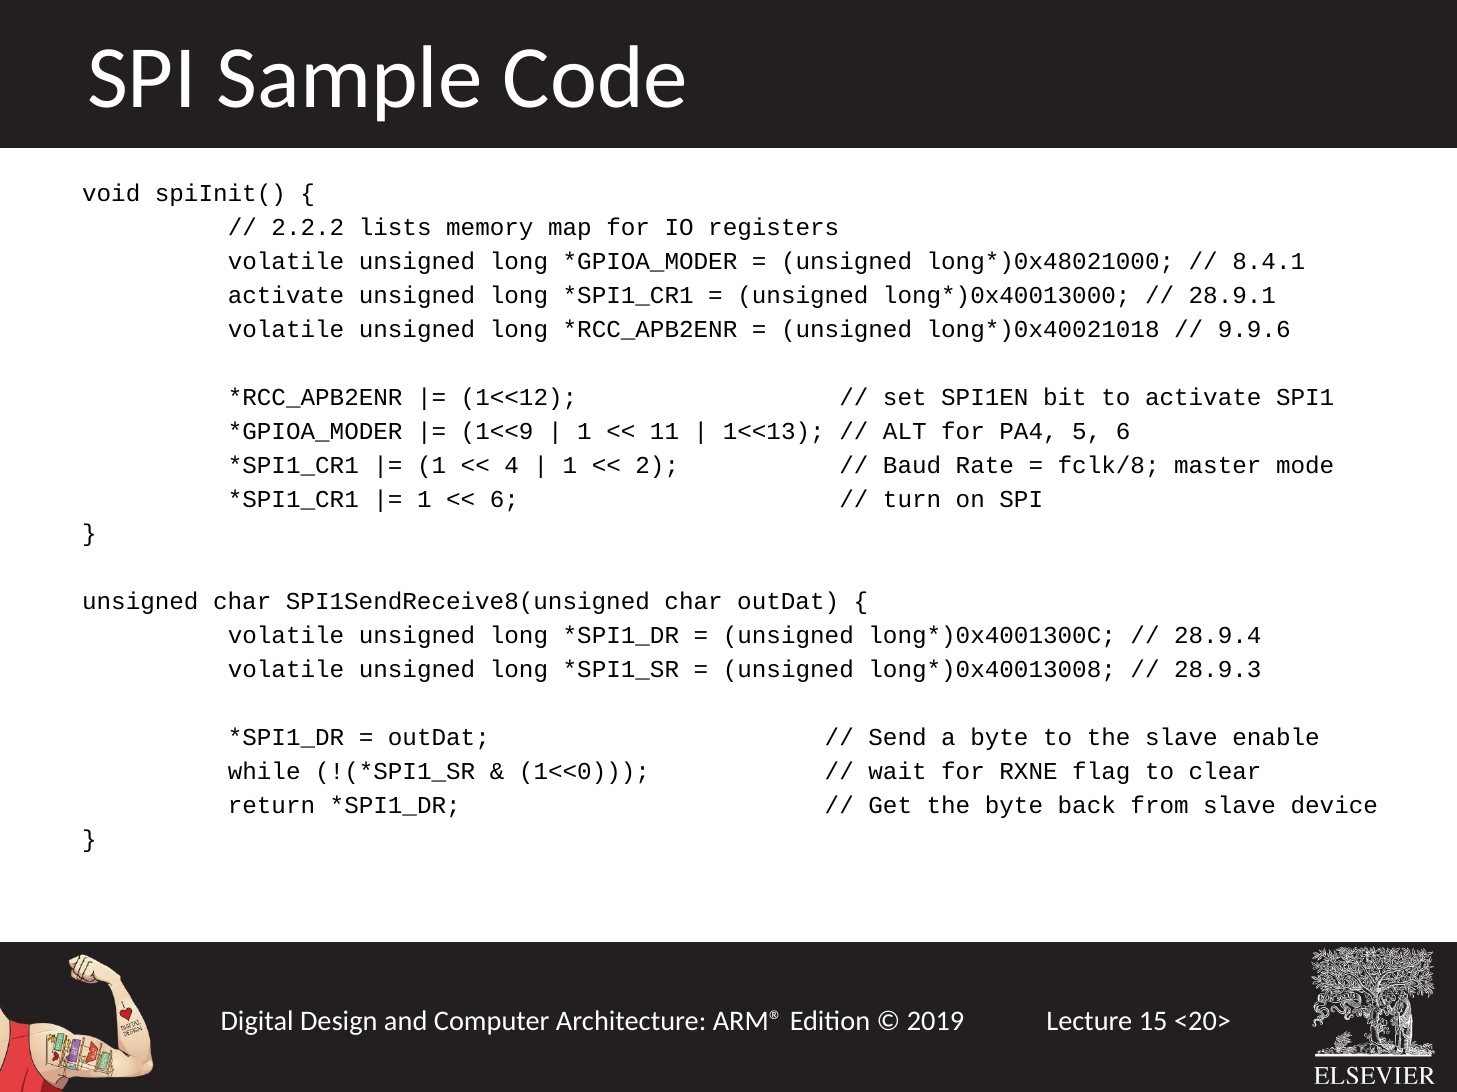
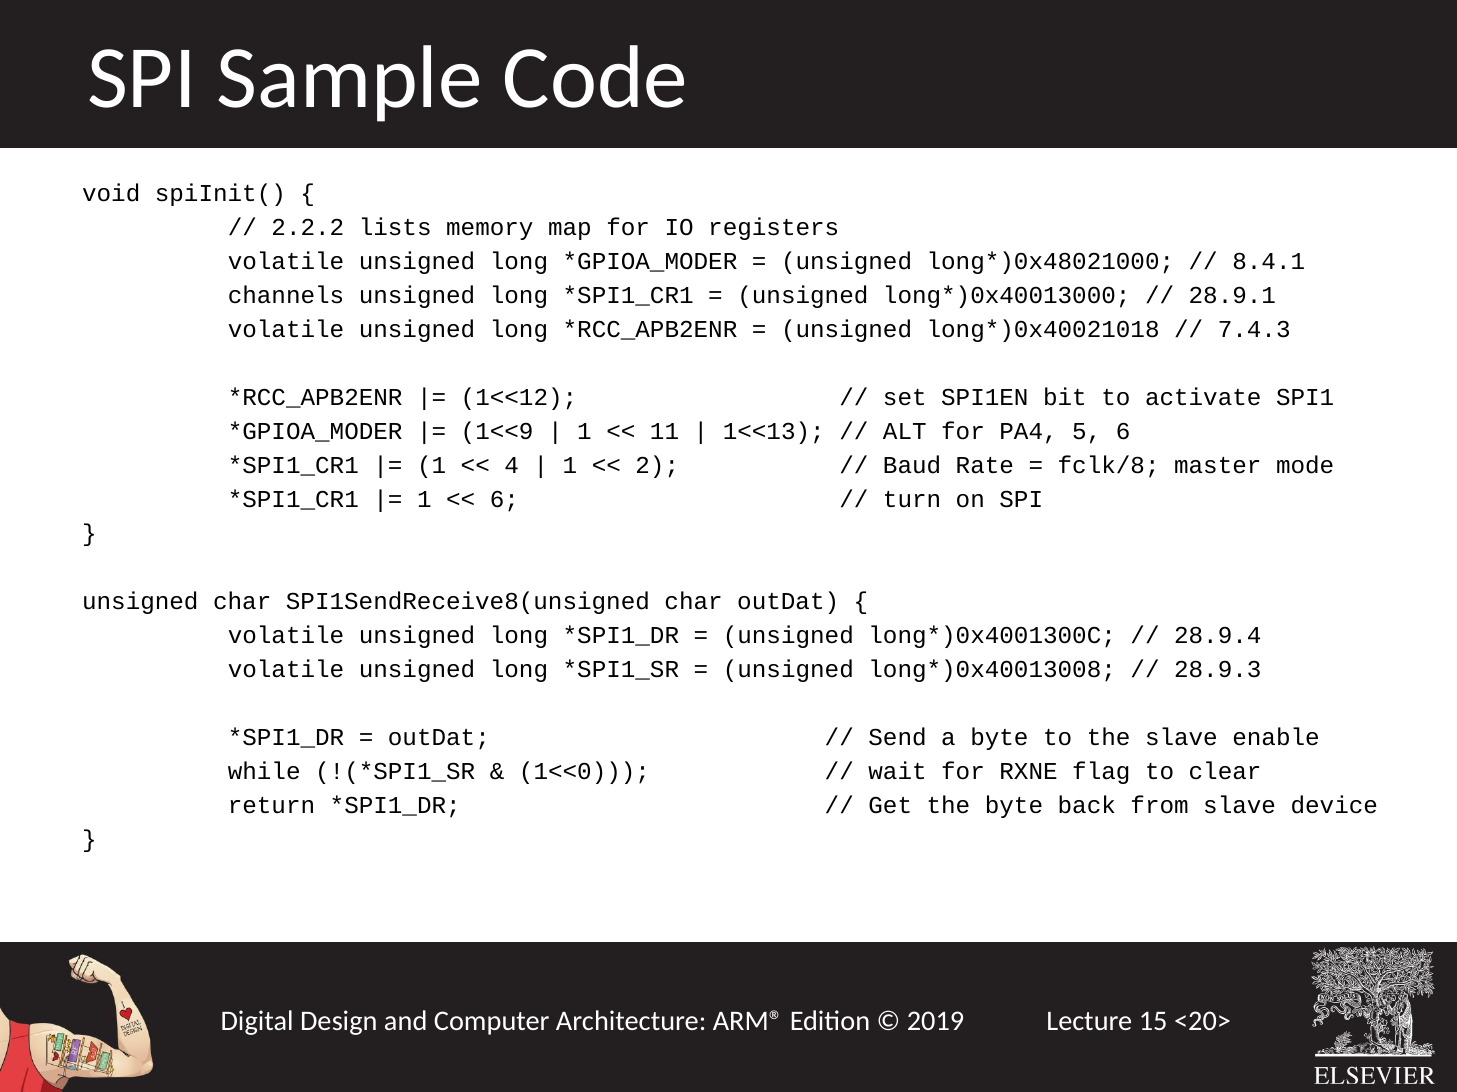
activate at (286, 296): activate -> channels
9.9.6: 9.9.6 -> 7.4.3
